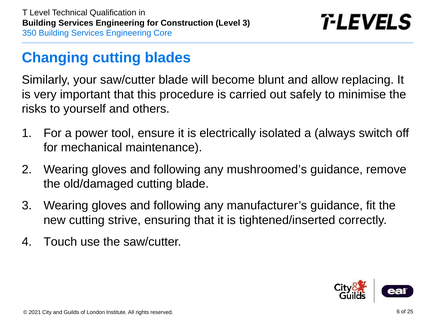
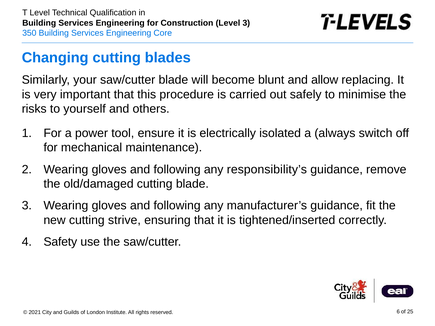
mushroomed’s: mushroomed’s -> responsibility’s
Touch: Touch -> Safety
